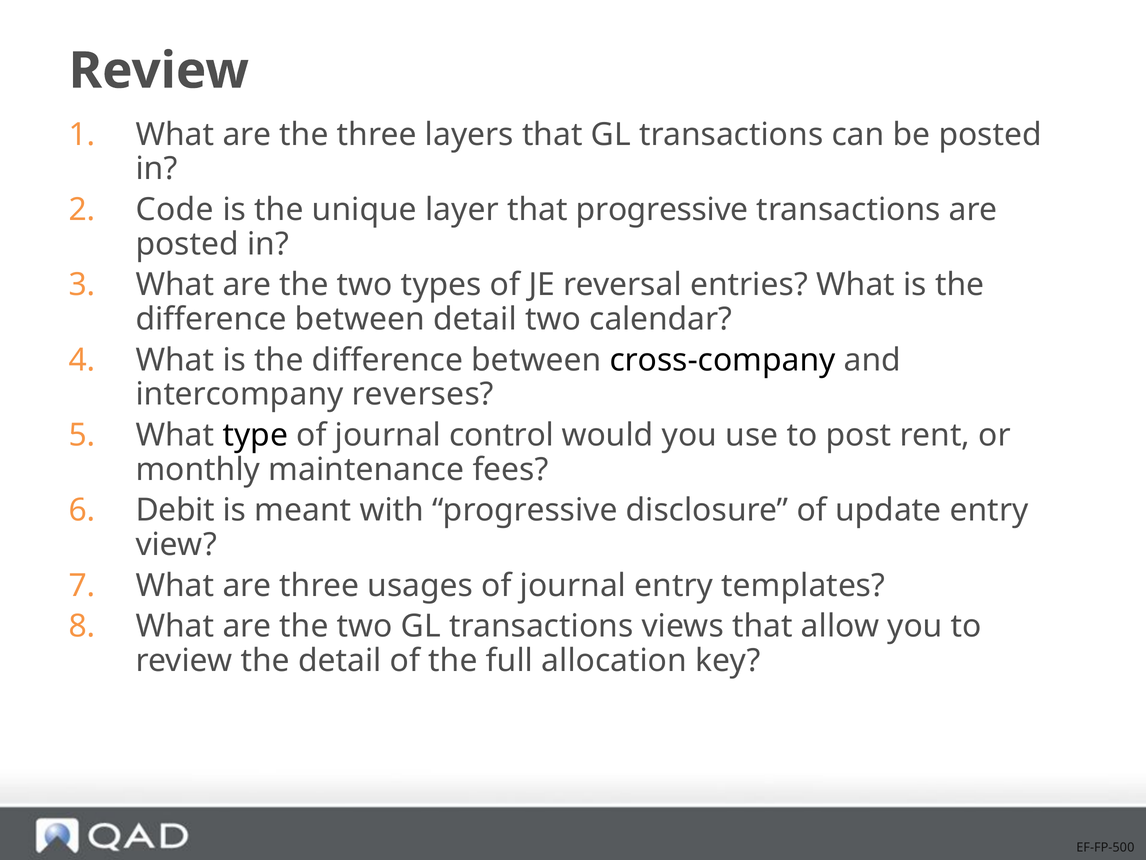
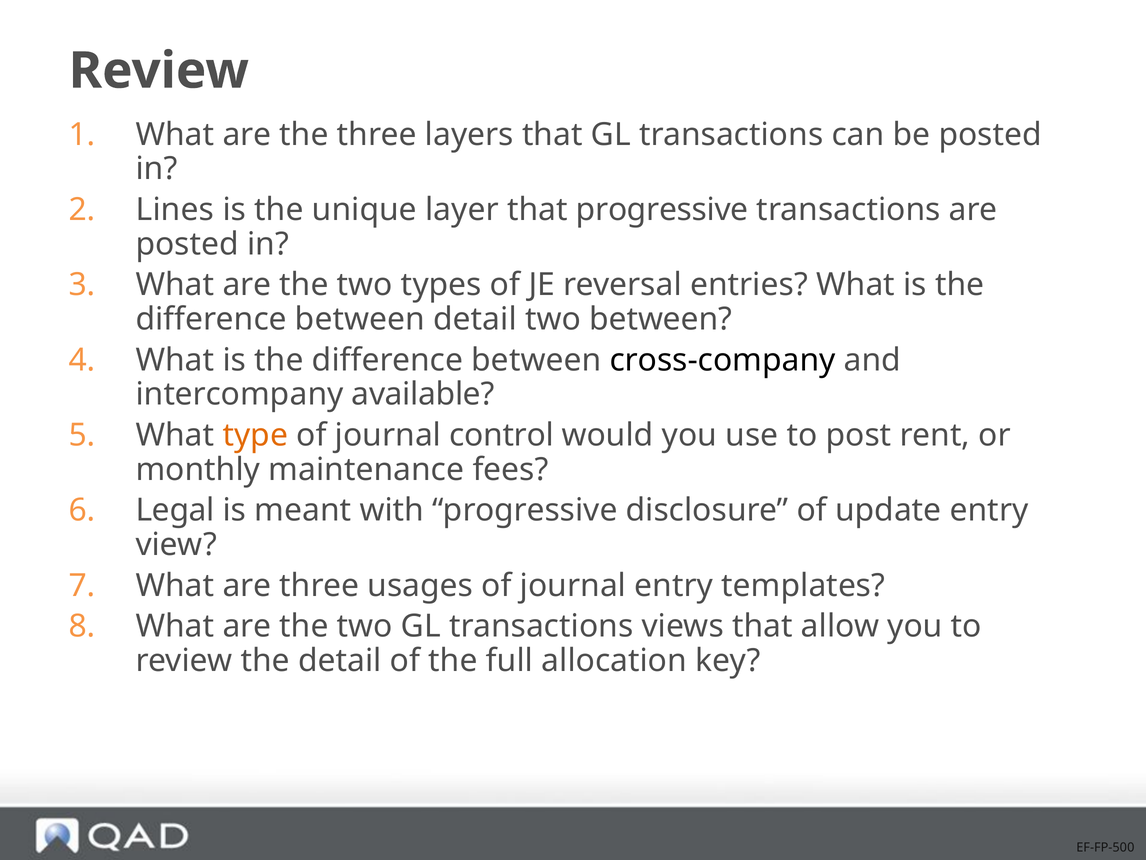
Code: Code -> Lines
two calendar: calendar -> between
reverses: reverses -> available
type colour: black -> orange
Debit: Debit -> Legal
